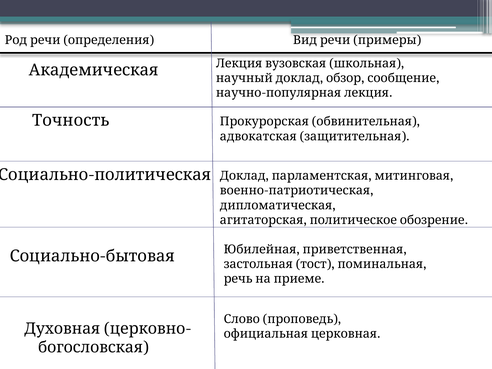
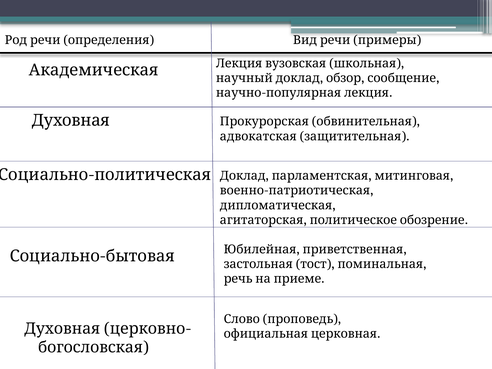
Точность at (71, 120): Точность -> Духовная
